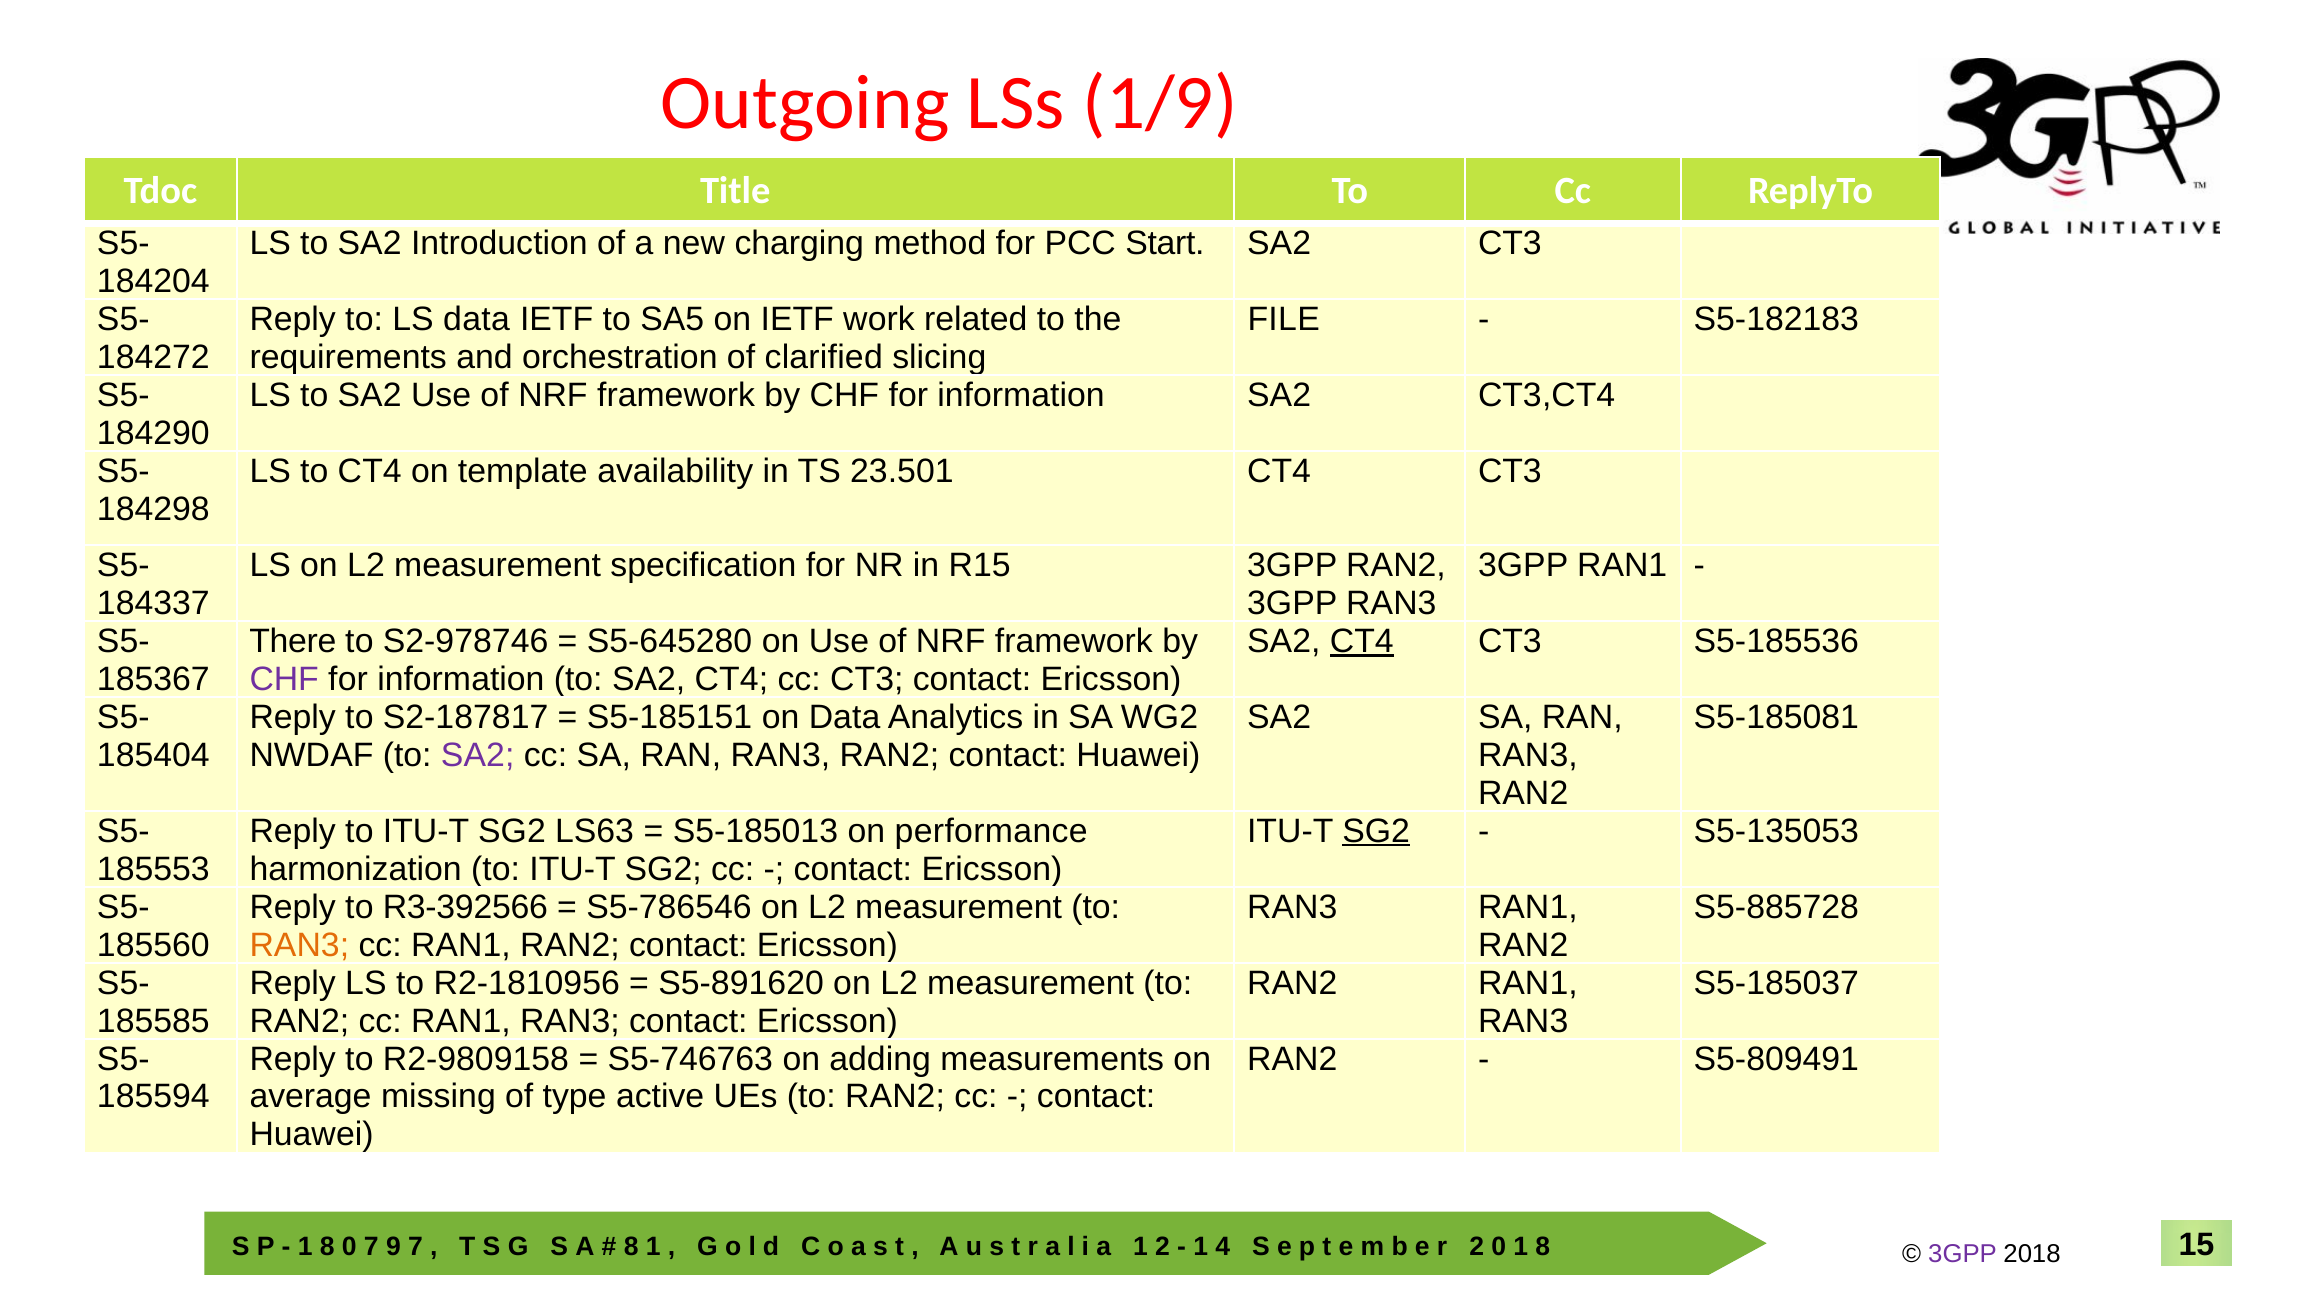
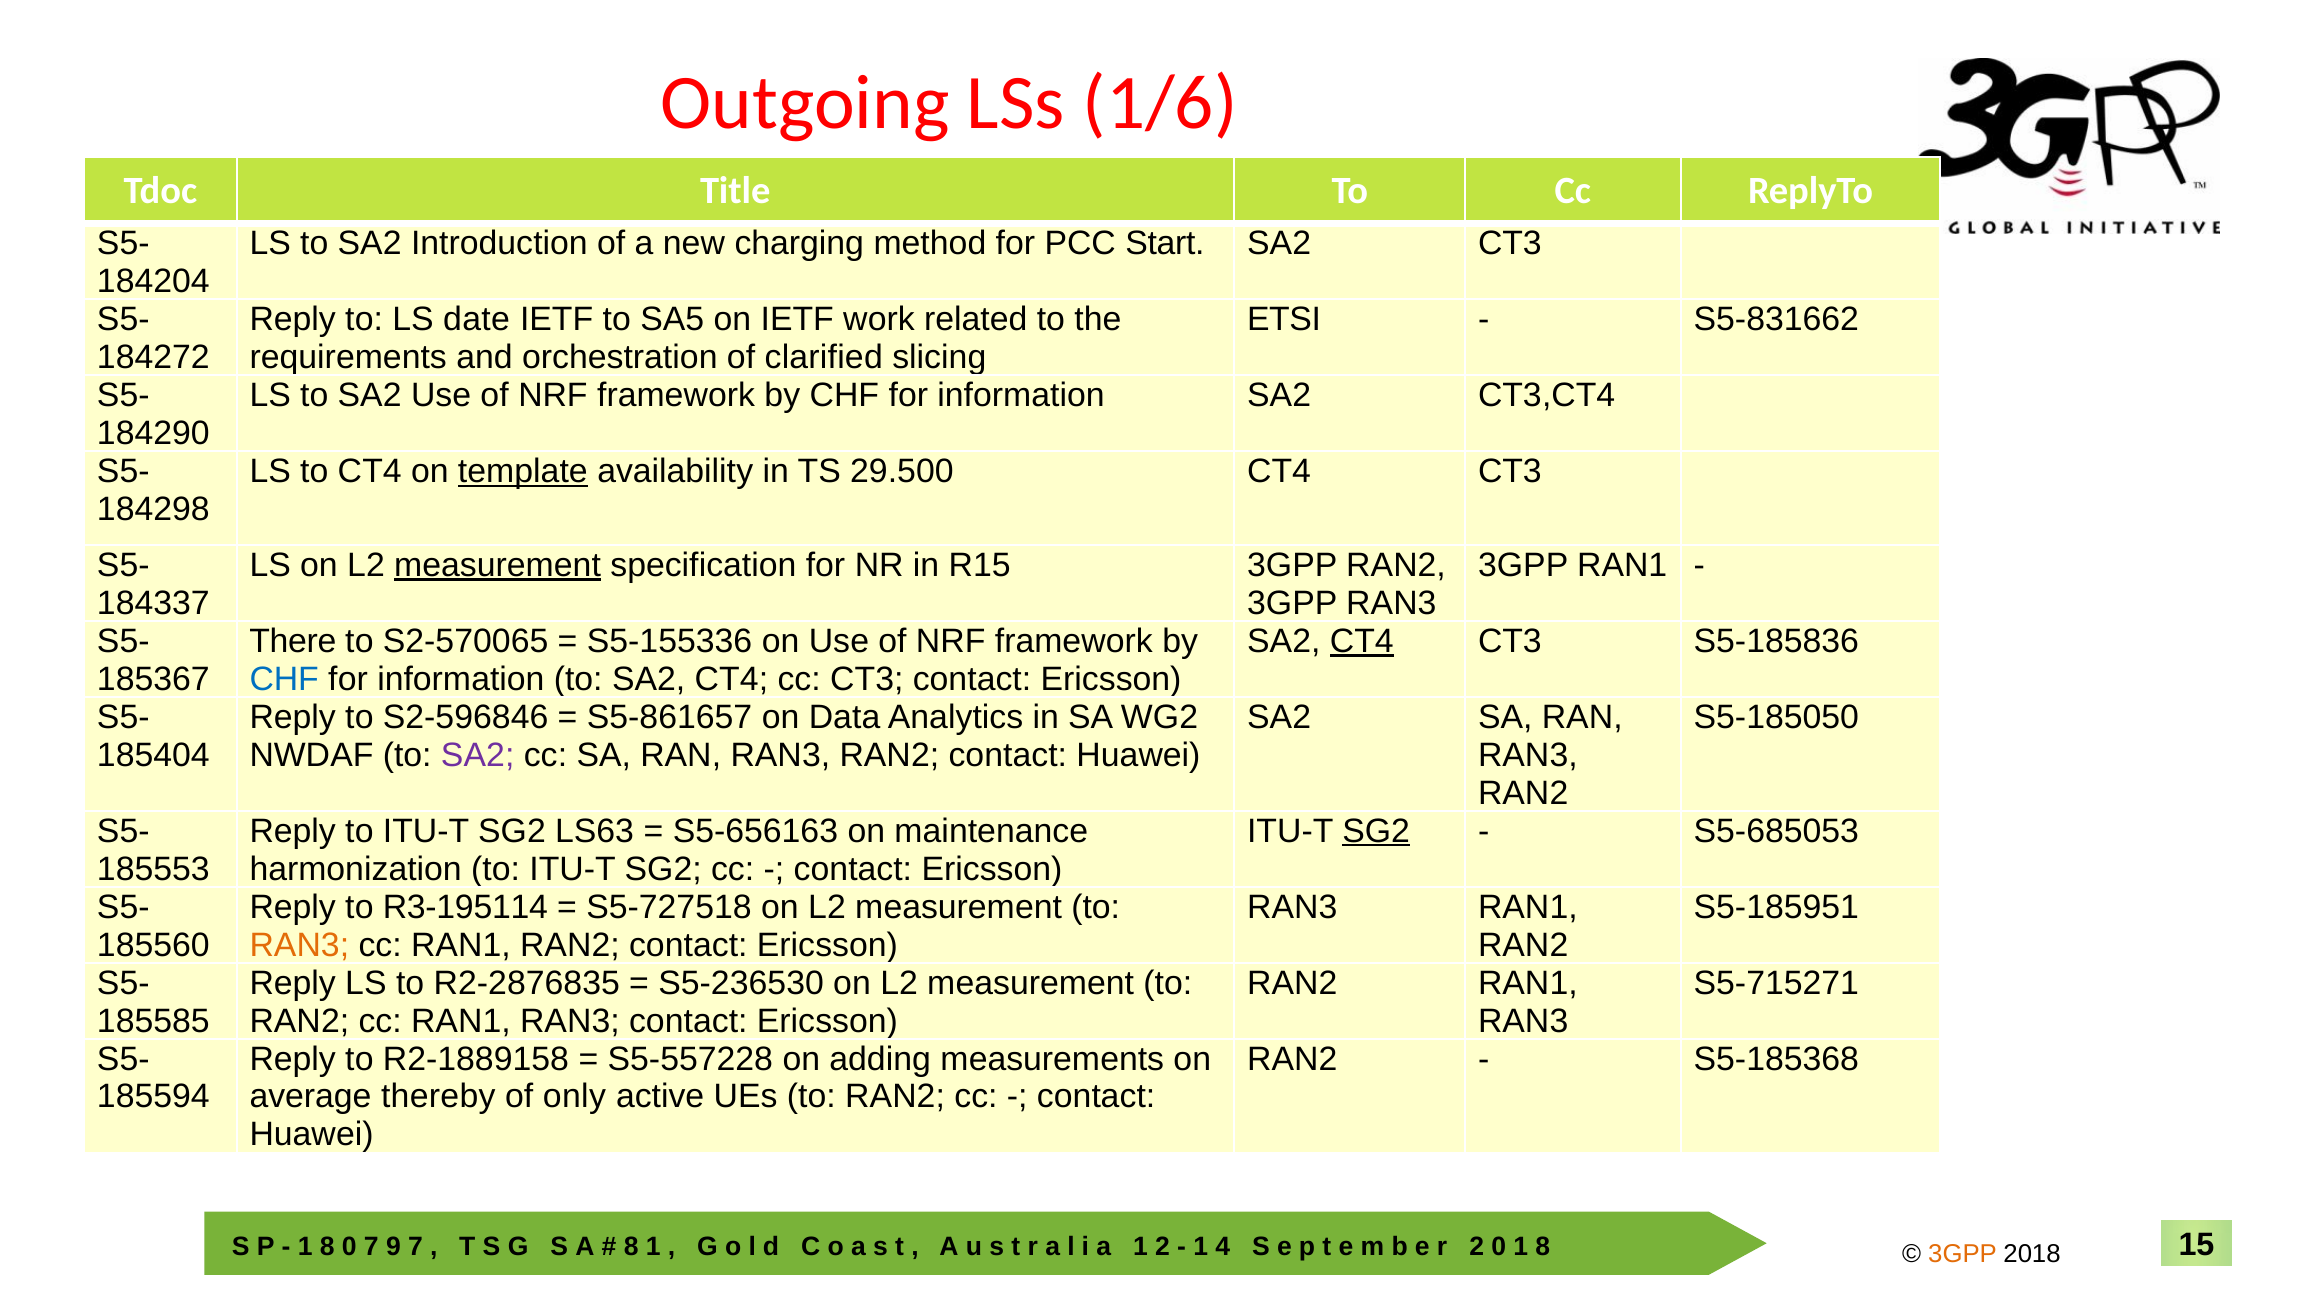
1/9: 1/9 -> 1/6
LS data: data -> date
FILE: FILE -> ETSI
S5-182183: S5-182183 -> S5-831662
template underline: none -> present
23.501: 23.501 -> 29.500
measurement at (497, 565) underline: none -> present
S2-978746: S2-978746 -> S2-570065
S5-645280: S5-645280 -> S5-155336
S5-185536: S5-185536 -> S5-185836
CHF at (284, 679) colour: purple -> blue
S2-187817: S2-187817 -> S2-596846
S5-185151: S5-185151 -> S5-861657
S5-185081: S5-185081 -> S5-185050
S5-185013: S5-185013 -> S5-656163
performance: performance -> maintenance
S5-135053: S5-135053 -> S5-685053
R3-392566: R3-392566 -> R3-195114
S5-786546: S5-786546 -> S5-727518
S5-885728: S5-885728 -> S5-185951
R2-1810956: R2-1810956 -> R2-2876835
S5-891620: S5-891620 -> S5-236530
S5-185037: S5-185037 -> S5-715271
R2-9809158: R2-9809158 -> R2-1889158
S5-746763: S5-746763 -> S5-557228
S5-809491: S5-809491 -> S5-185368
missing: missing -> thereby
type: type -> only
3GPP at (1963, 1253) colour: purple -> orange
